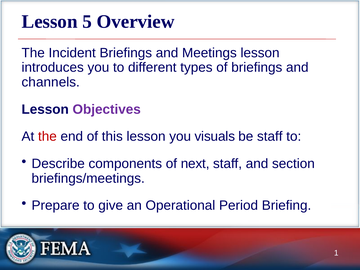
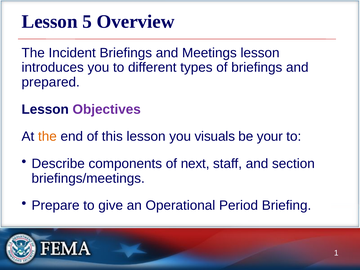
channels: channels -> prepared
the at (47, 137) colour: red -> orange
be staff: staff -> your
